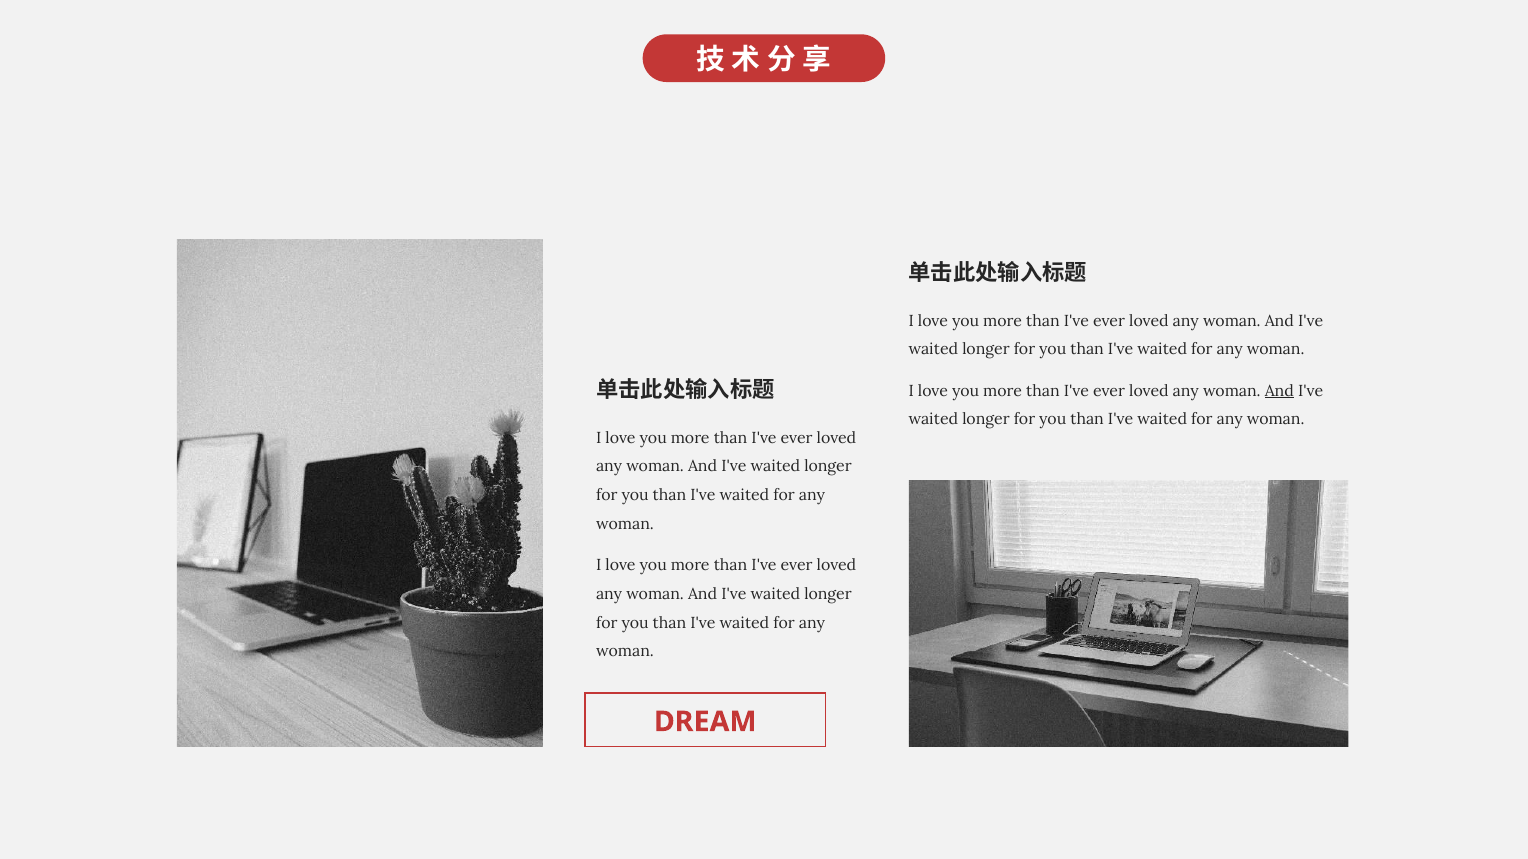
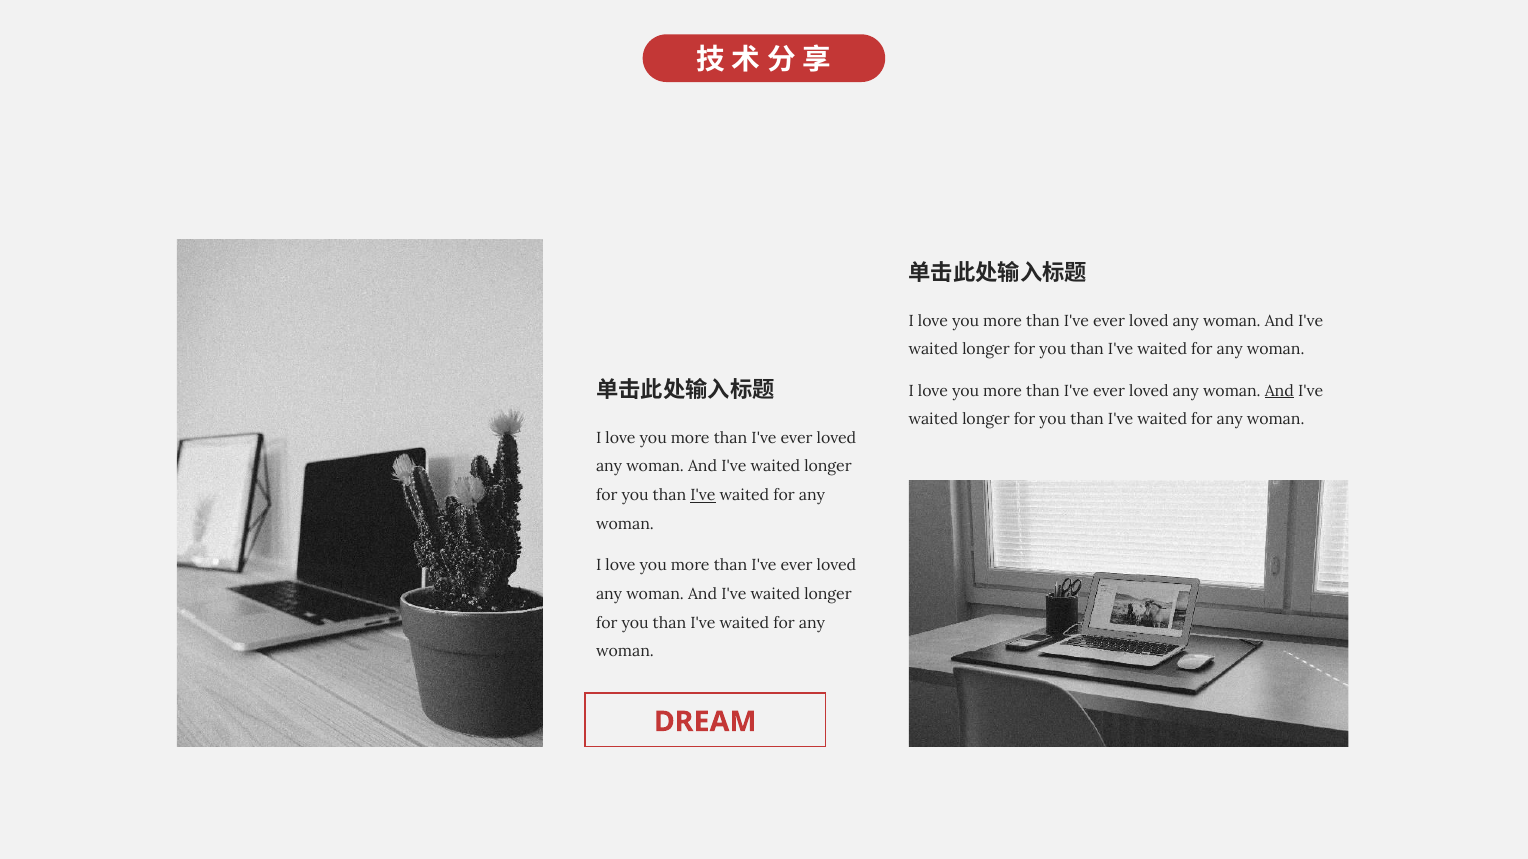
I've at (703, 496) underline: none -> present
